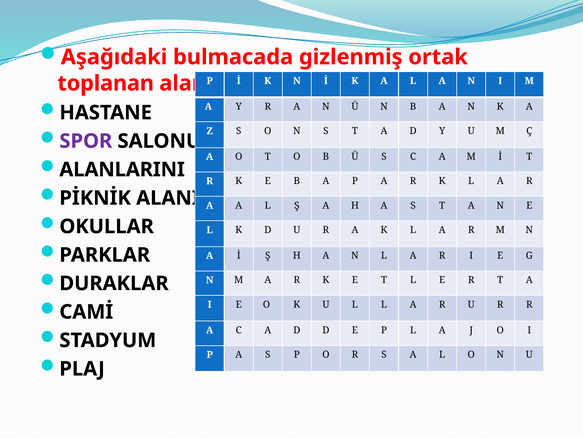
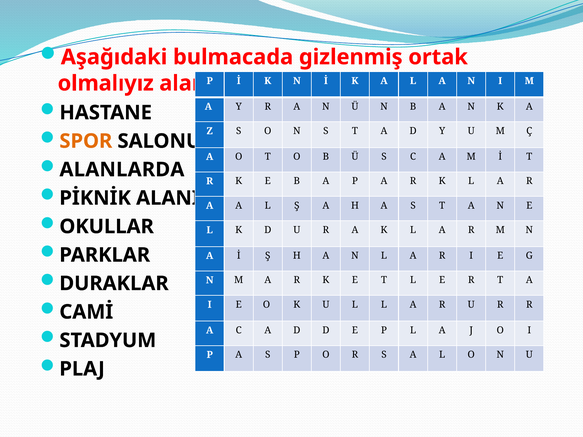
toplanan: toplanan -> olmalıyız
SPOR colour: purple -> orange
ALANLARINI: ALANLARINI -> ALANLARDA
